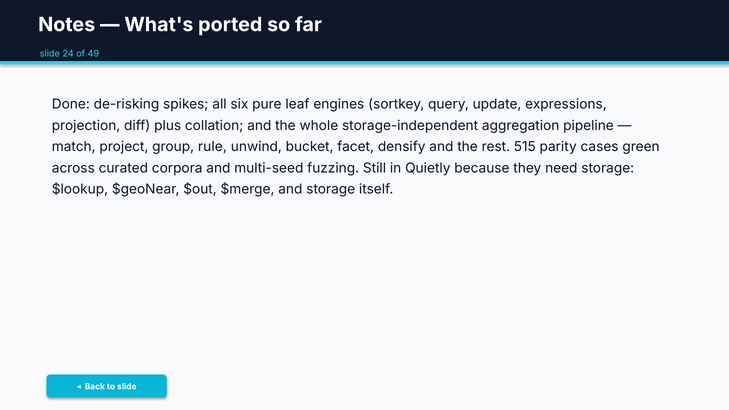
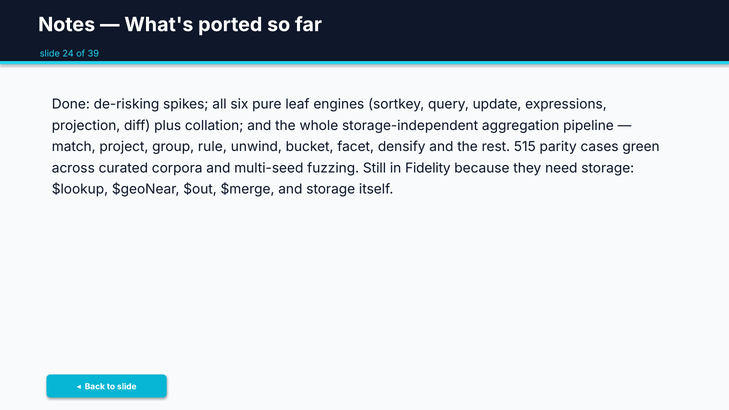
49: 49 -> 39
Quietly: Quietly -> Fidelity
